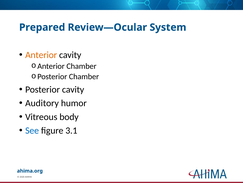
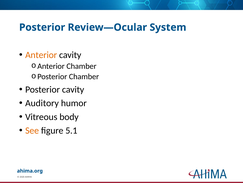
Prepared at (42, 27): Prepared -> Posterior
See colour: blue -> orange
3.1: 3.1 -> 5.1
